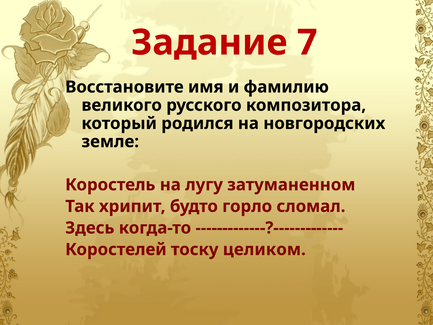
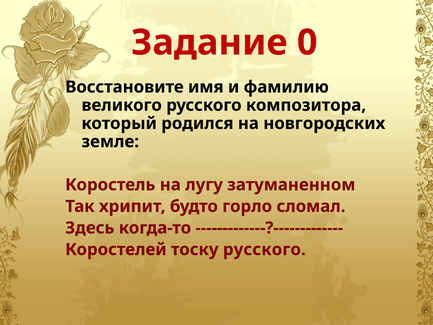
7: 7 -> 0
тоску целиком: целиком -> русского
